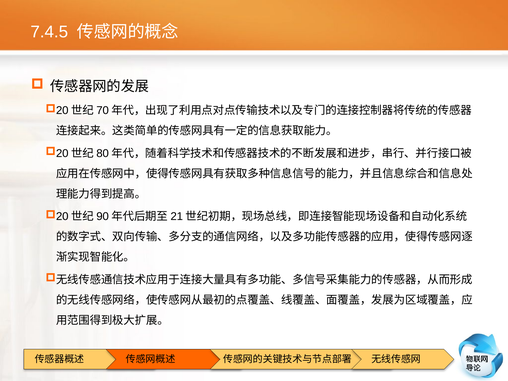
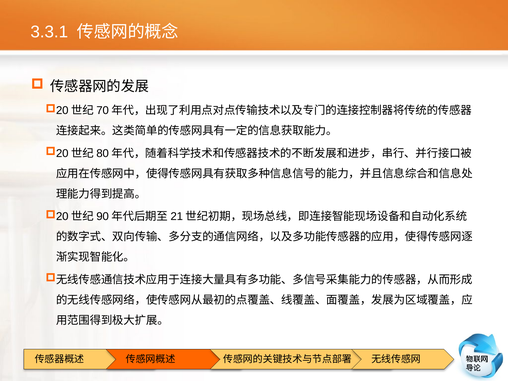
7.4.5: 7.4.5 -> 3.3.1
